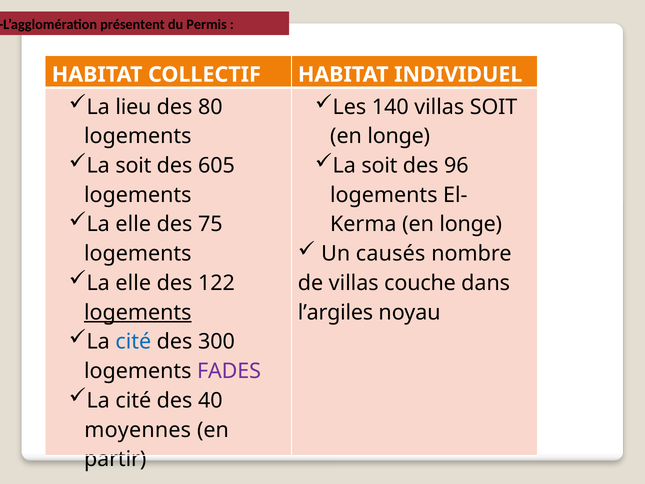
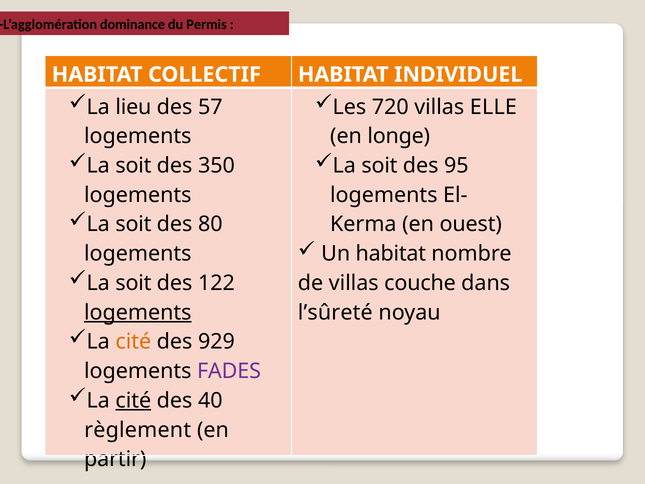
présentent: présentent -> dominance
80: 80 -> 57
140: 140 -> 720
villas SOIT: SOIT -> ELLE
605: 605 -> 350
96: 96 -> 95
elle at (133, 224): elle -> soit
75: 75 -> 80
longe at (471, 224): longe -> ouest
Un causés: causés -> habitat
elle at (133, 283): elle -> soit
l’argiles: l’argiles -> l’sûreté
cité at (133, 342) colour: blue -> orange
300: 300 -> 929
cité at (133, 400) underline: none -> present
moyennes: moyennes -> règlement
